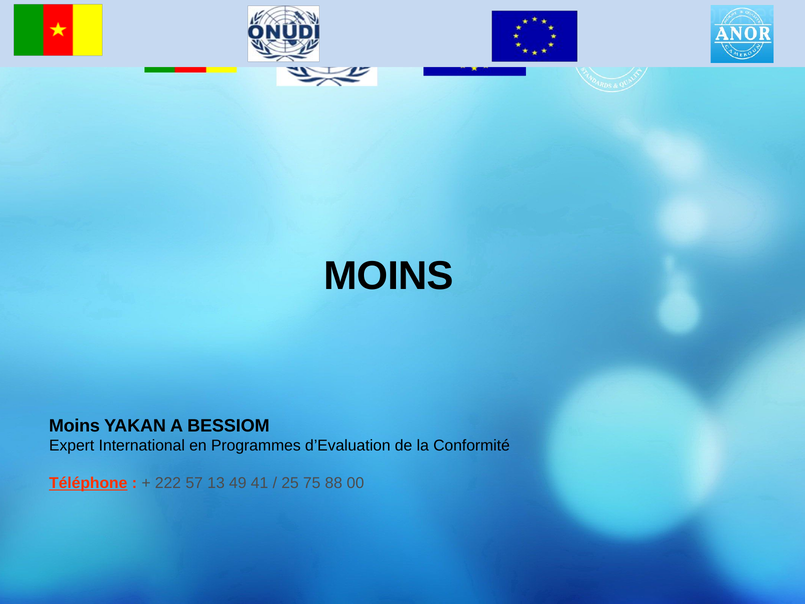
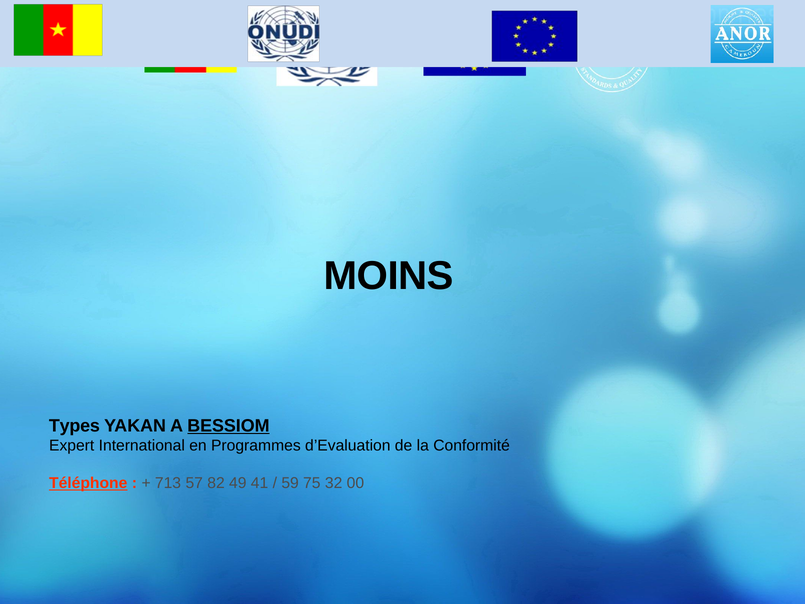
Moins at (74, 426): Moins -> Types
BESSIOM underline: none -> present
222: 222 -> 713
13: 13 -> 82
25: 25 -> 59
88: 88 -> 32
